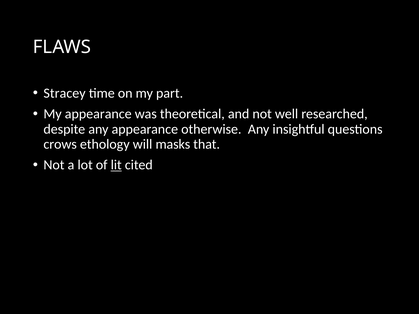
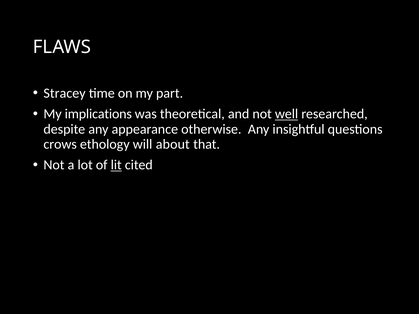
My appearance: appearance -> implications
well underline: none -> present
masks: masks -> about
